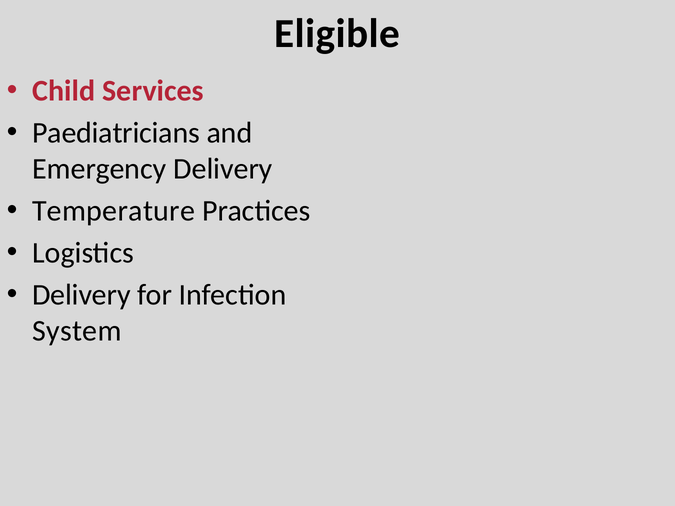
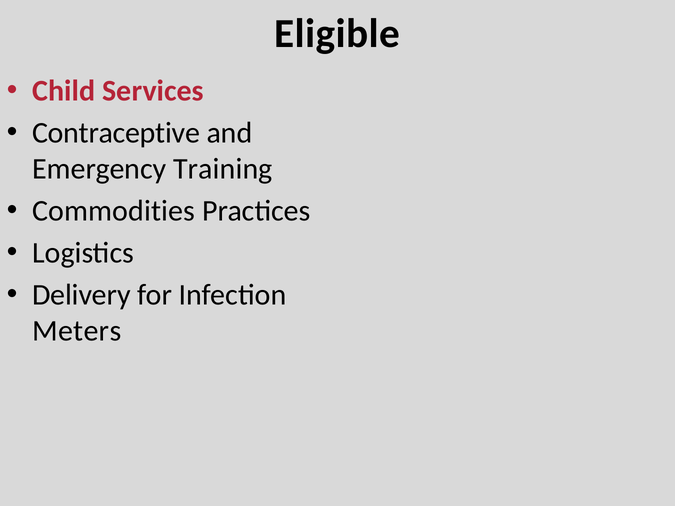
Paediatricians: Paediatricians -> Contraceptive
Emergency Delivery: Delivery -> Training
Temperature: Temperature -> Commodities
System: System -> Meters
